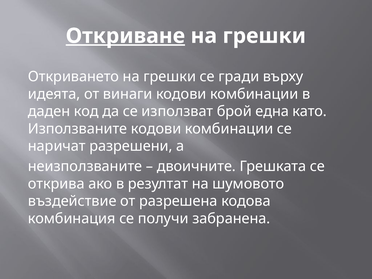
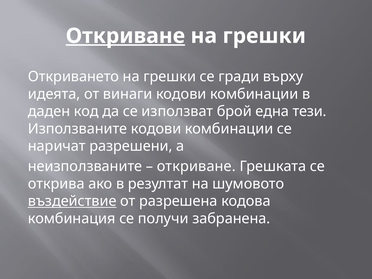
като: като -> тези
двоичните at (196, 166): двоичните -> откриване
въздействие underline: none -> present
